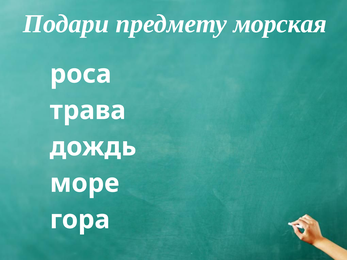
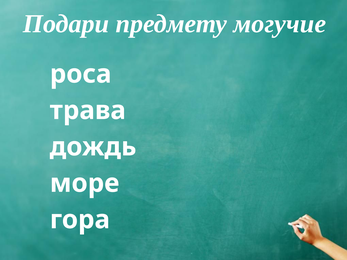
морская: морская -> могучие
